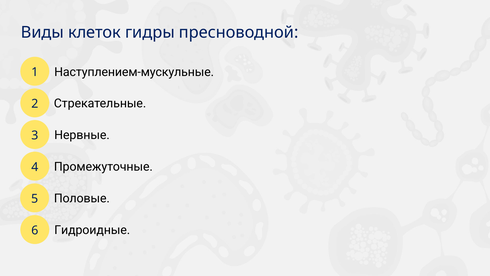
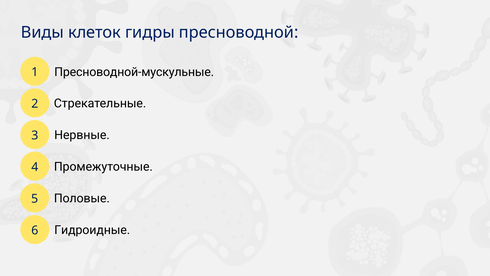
Наступлением-мускульные: Наступлением-мускульные -> Пресноводной-мускульные
